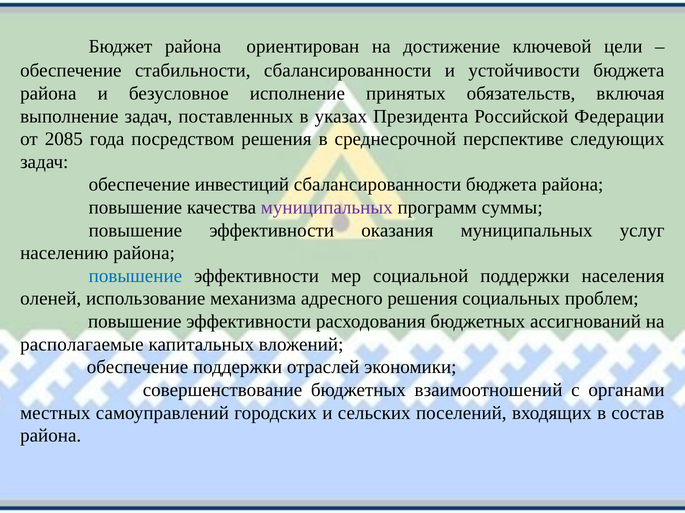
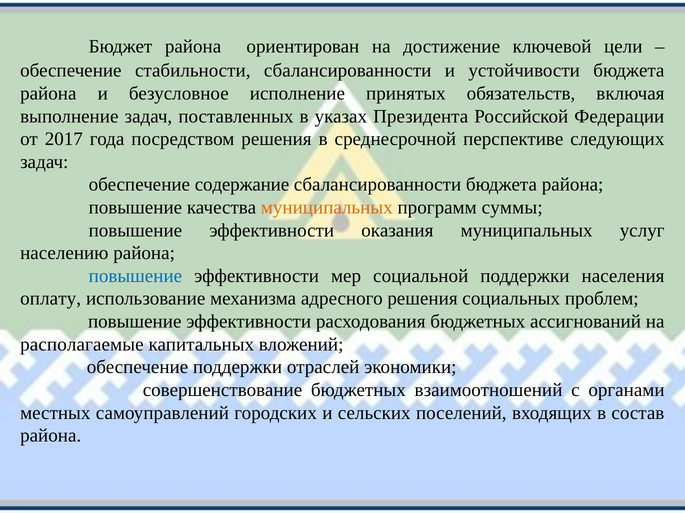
2085: 2085 -> 2017
инвестиций: инвестиций -> содержание
муниципальных at (327, 208) colour: purple -> orange
оленей: оленей -> оплату
